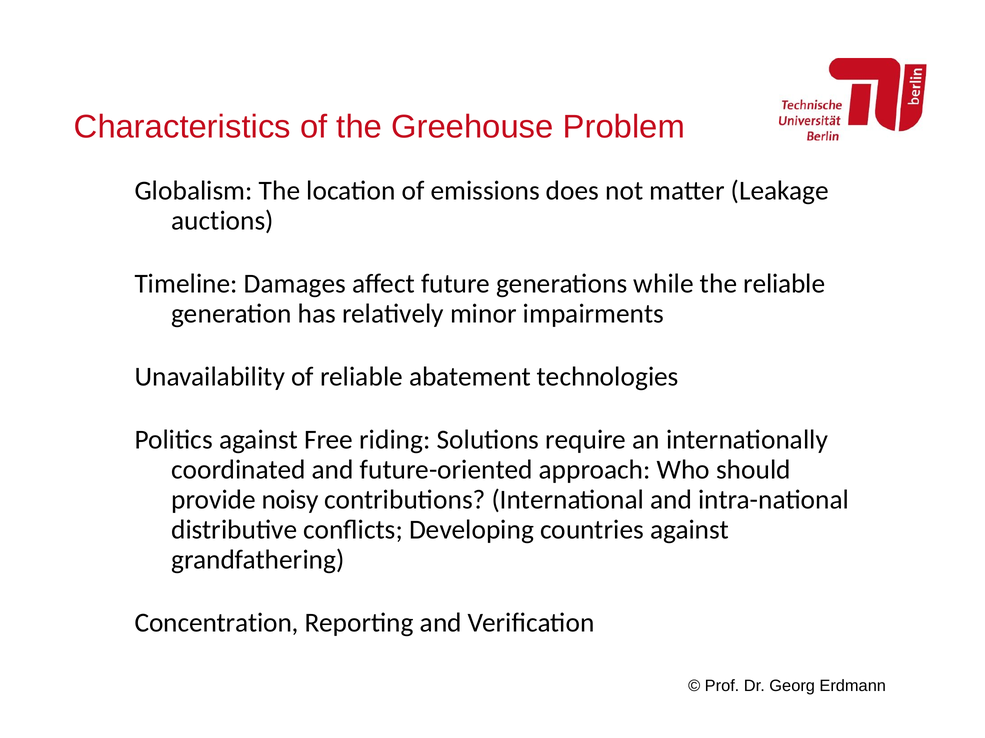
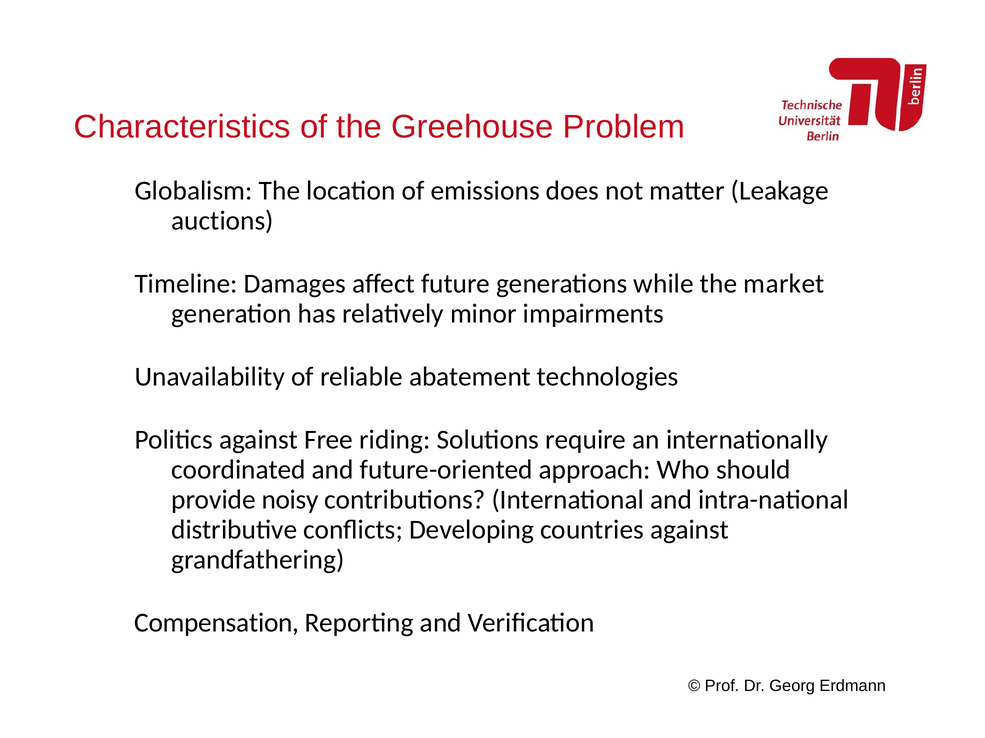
the reliable: reliable -> market
Concentration: Concentration -> Compensation
